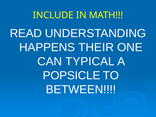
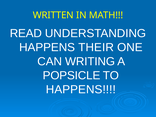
INCLUDE: INCLUDE -> WRITTEN
TYPICAL: TYPICAL -> WRITING
BETWEEN at (81, 89): BETWEEN -> HAPPENS
